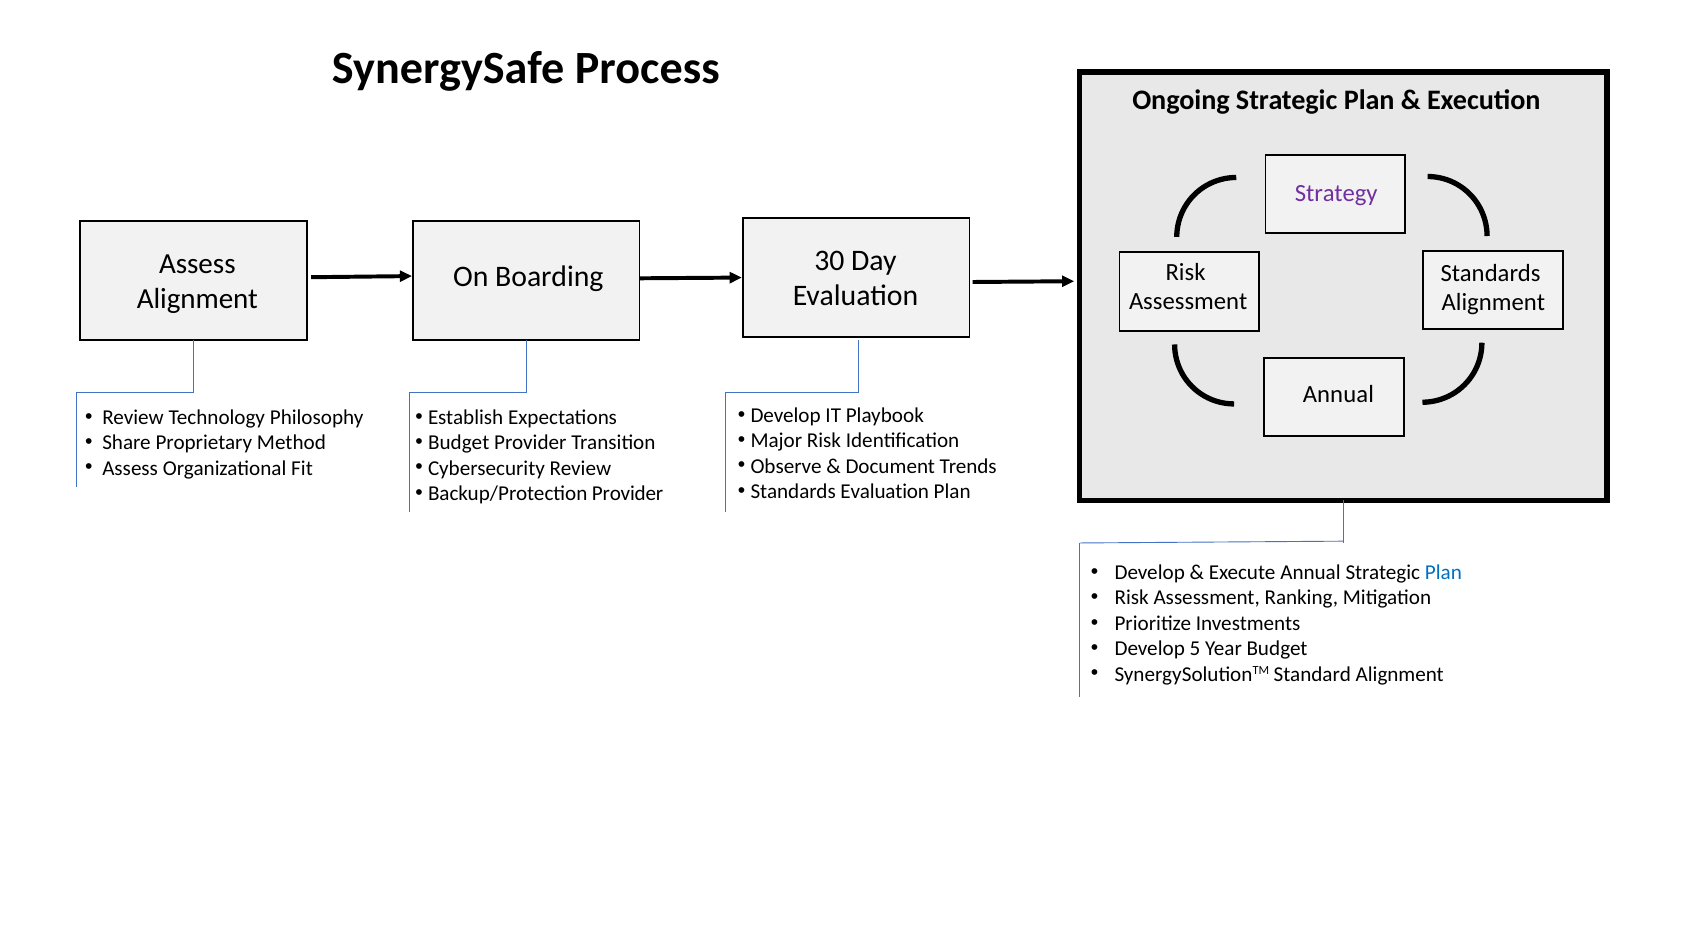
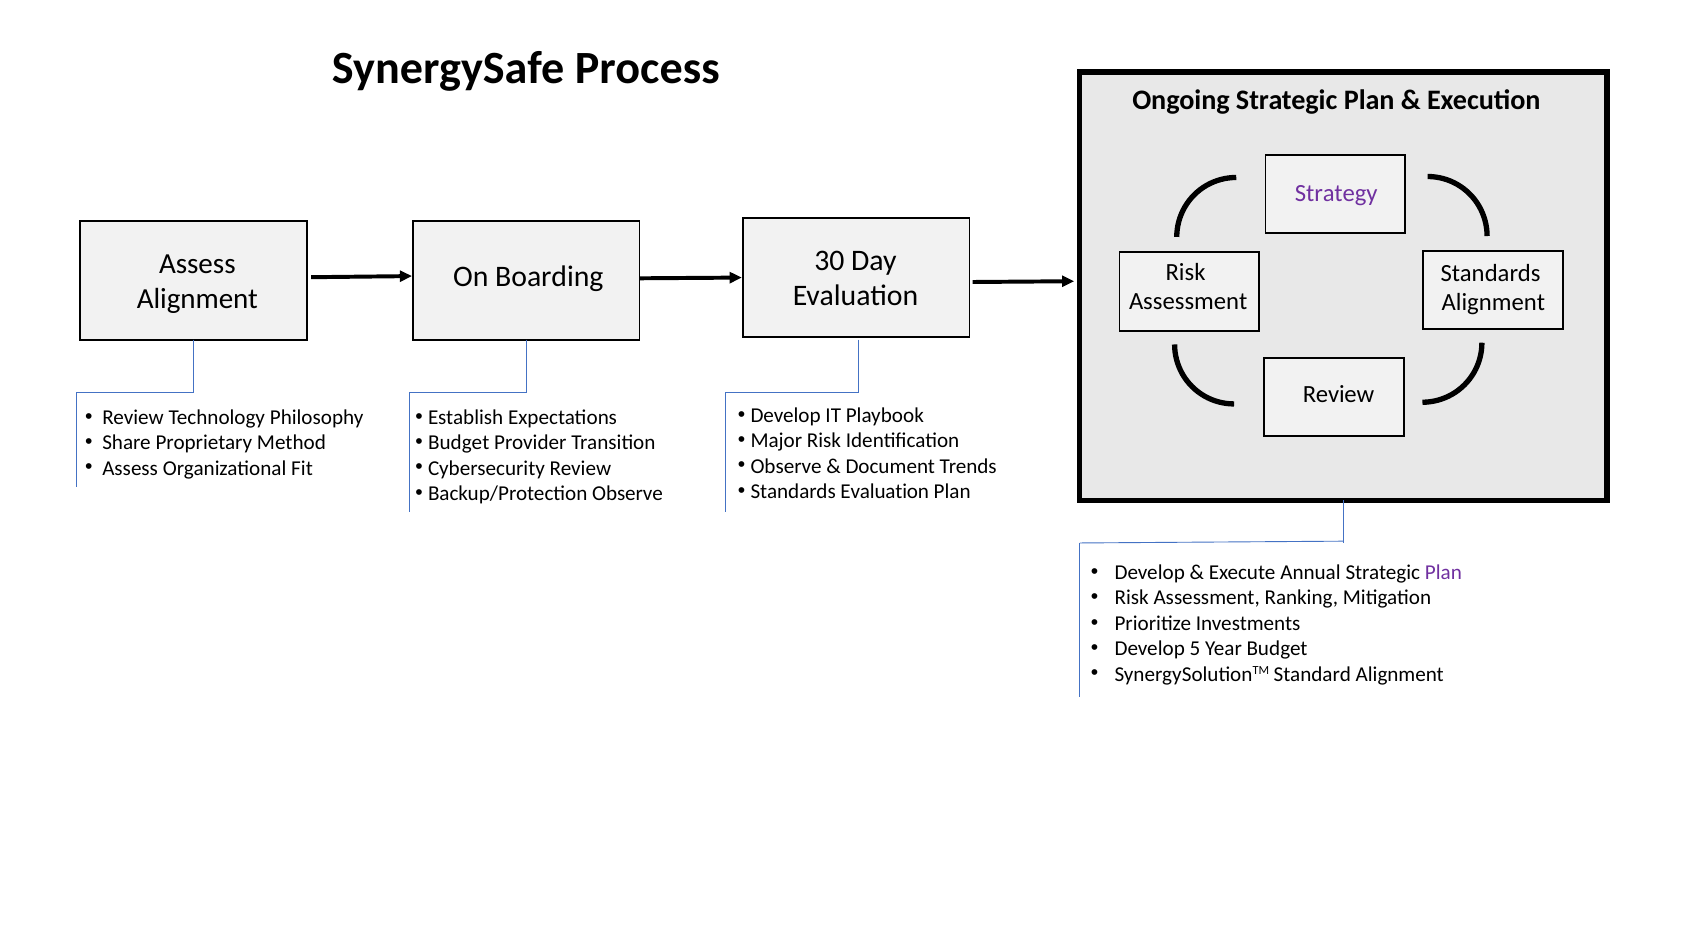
Annual at (1338, 394): Annual -> Review
Backup/Protection Provider: Provider -> Observe
Plan at (1443, 572) colour: blue -> purple
